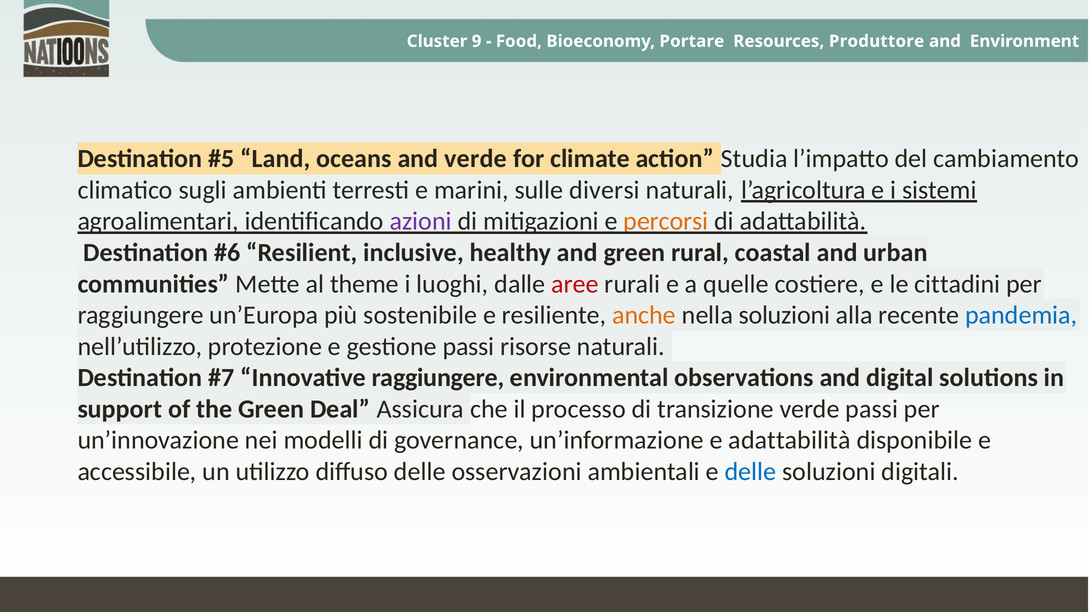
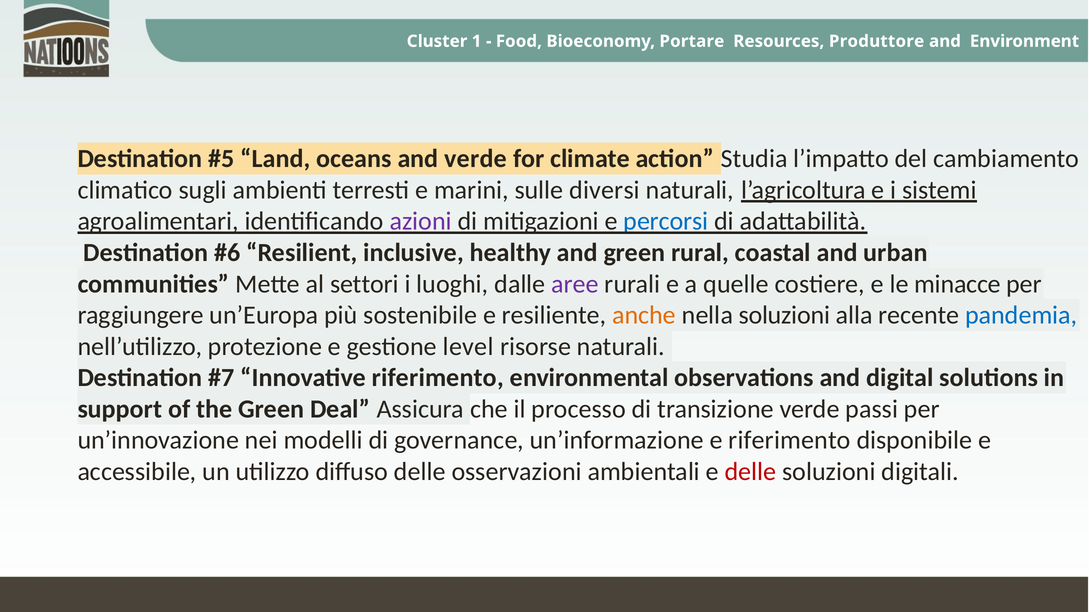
9: 9 -> 1
percorsi colour: orange -> blue
theme: theme -> settori
aree colour: red -> purple
cittadini: cittadini -> minacce
gestione passi: passi -> level
Innovative raggiungere: raggiungere -> riferimento
e adattabilità: adattabilità -> riferimento
delle at (751, 472) colour: blue -> red
